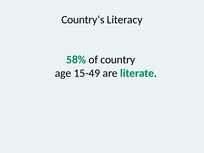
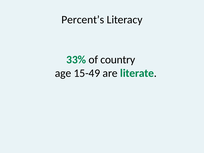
Country’s: Country’s -> Percent’s
58%: 58% -> 33%
